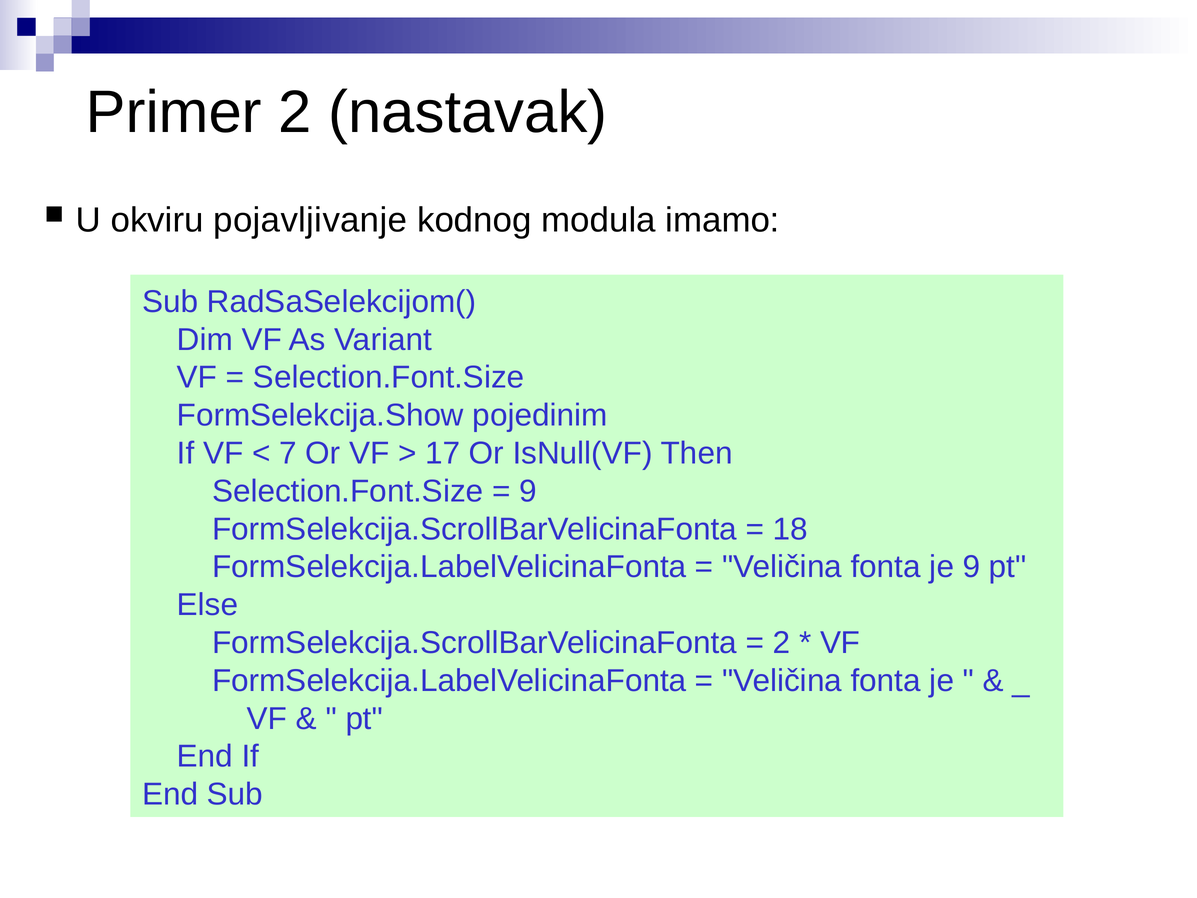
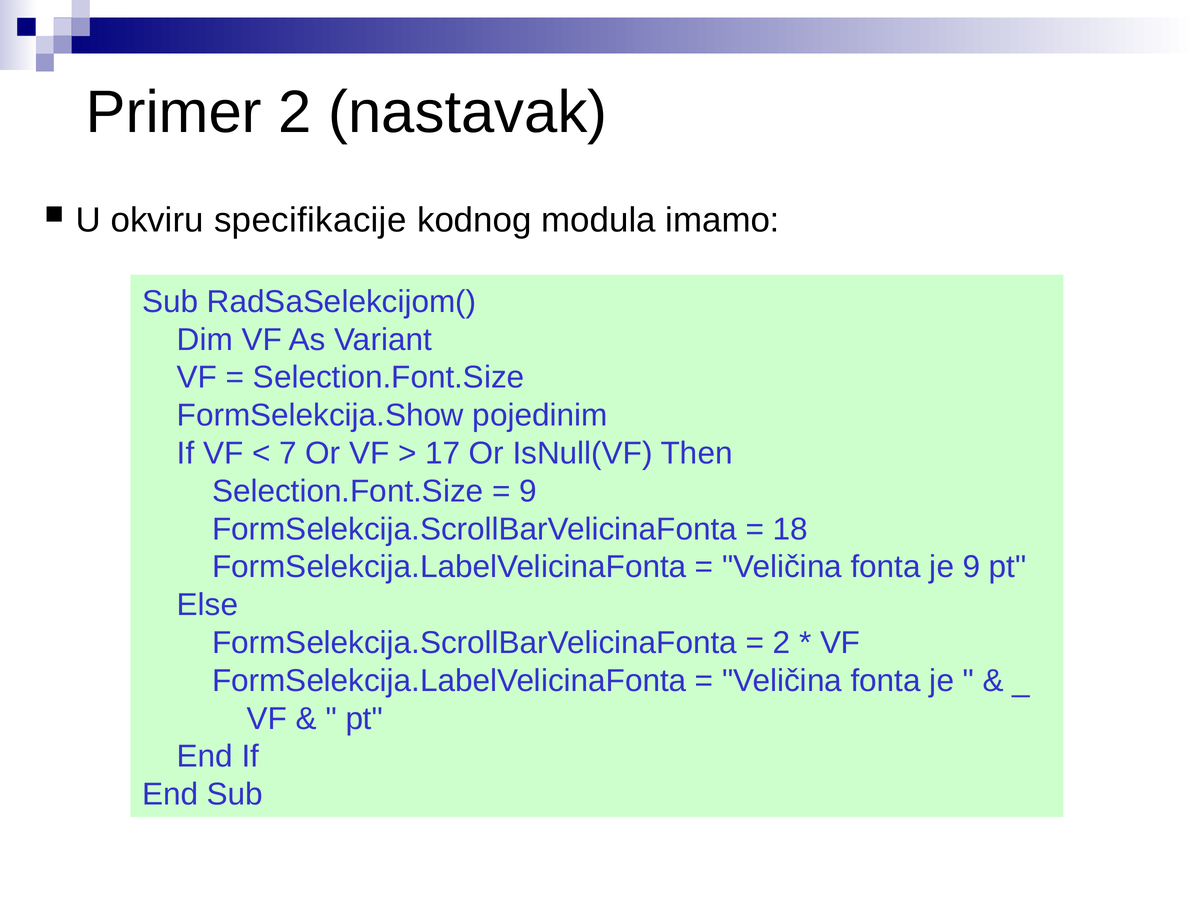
pojavljivanje: pojavljivanje -> specifikacije
